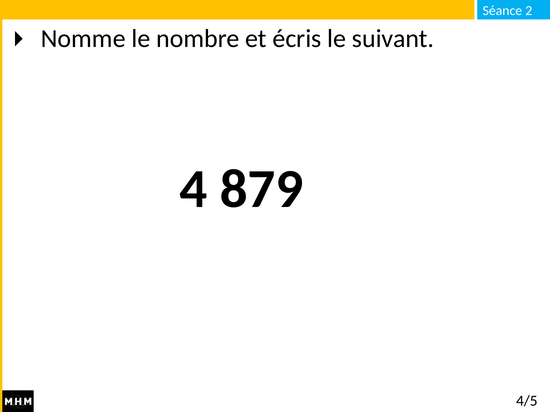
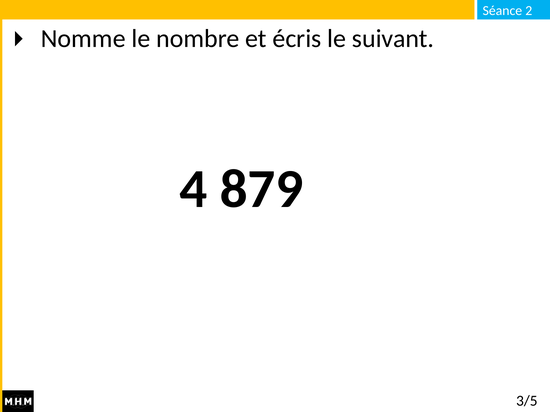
4/5: 4/5 -> 3/5
